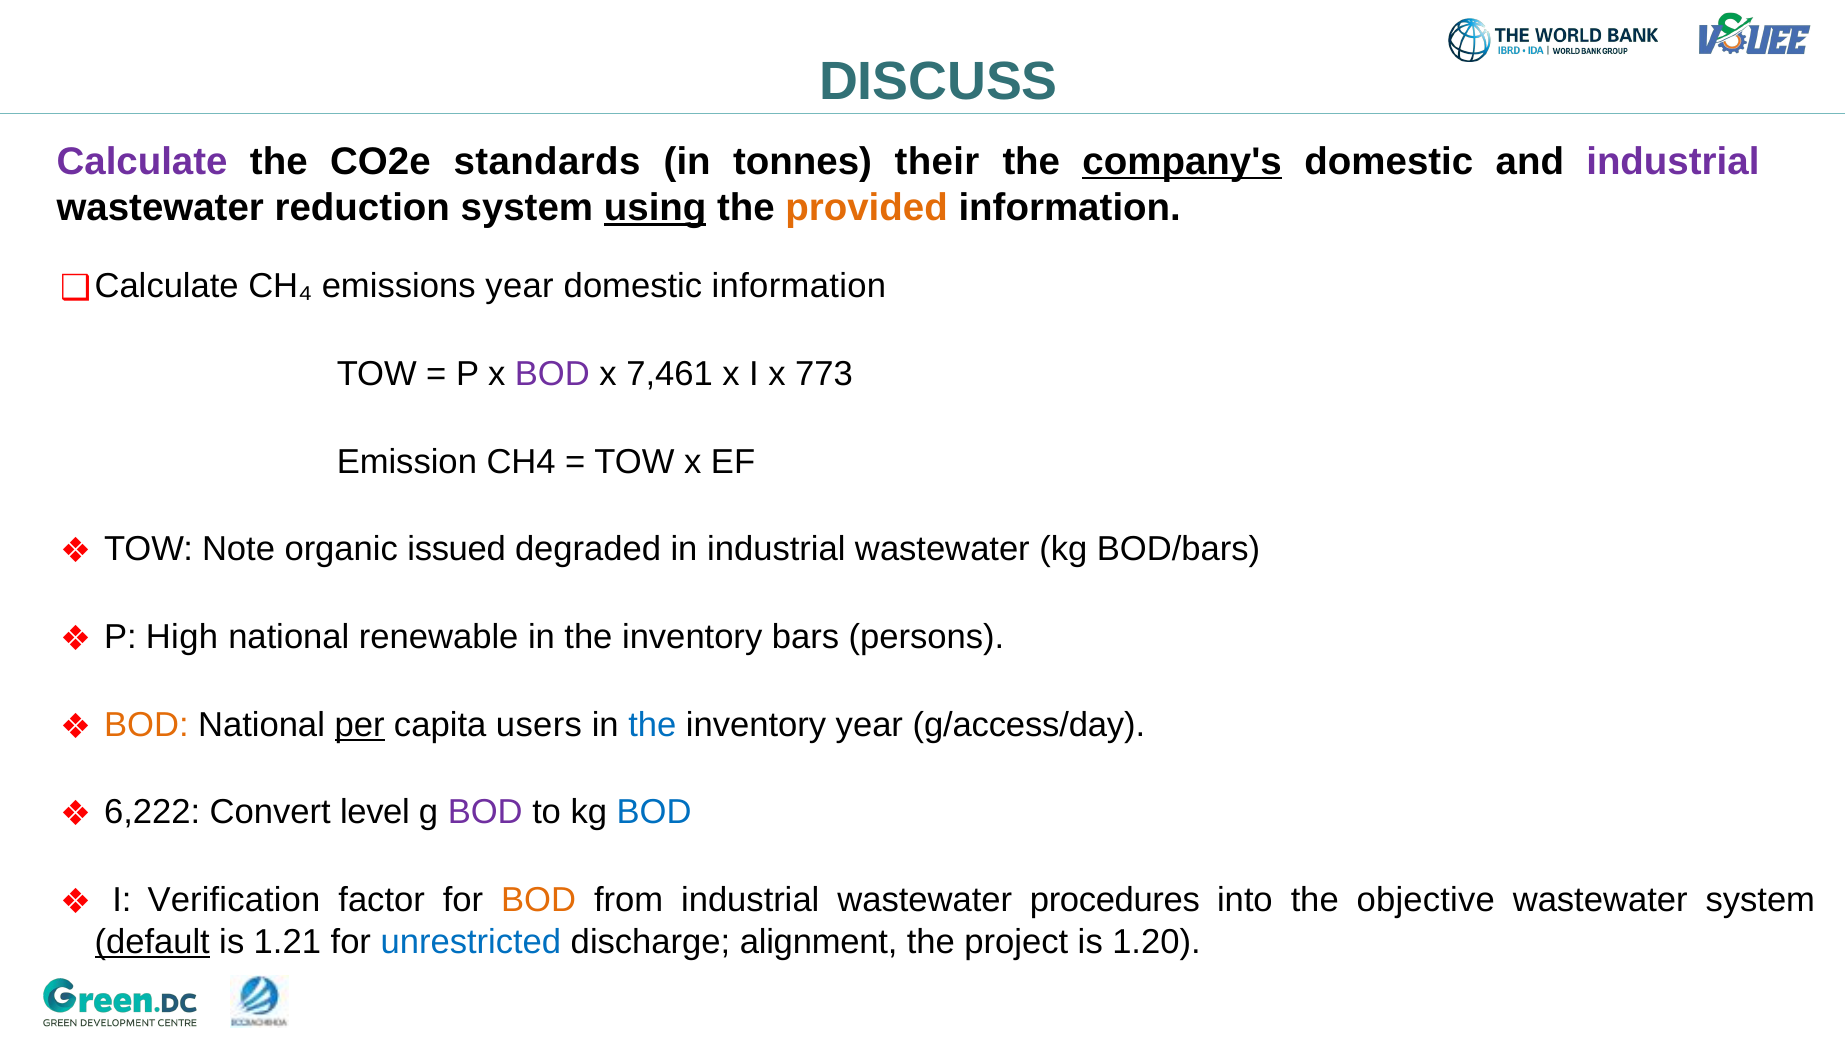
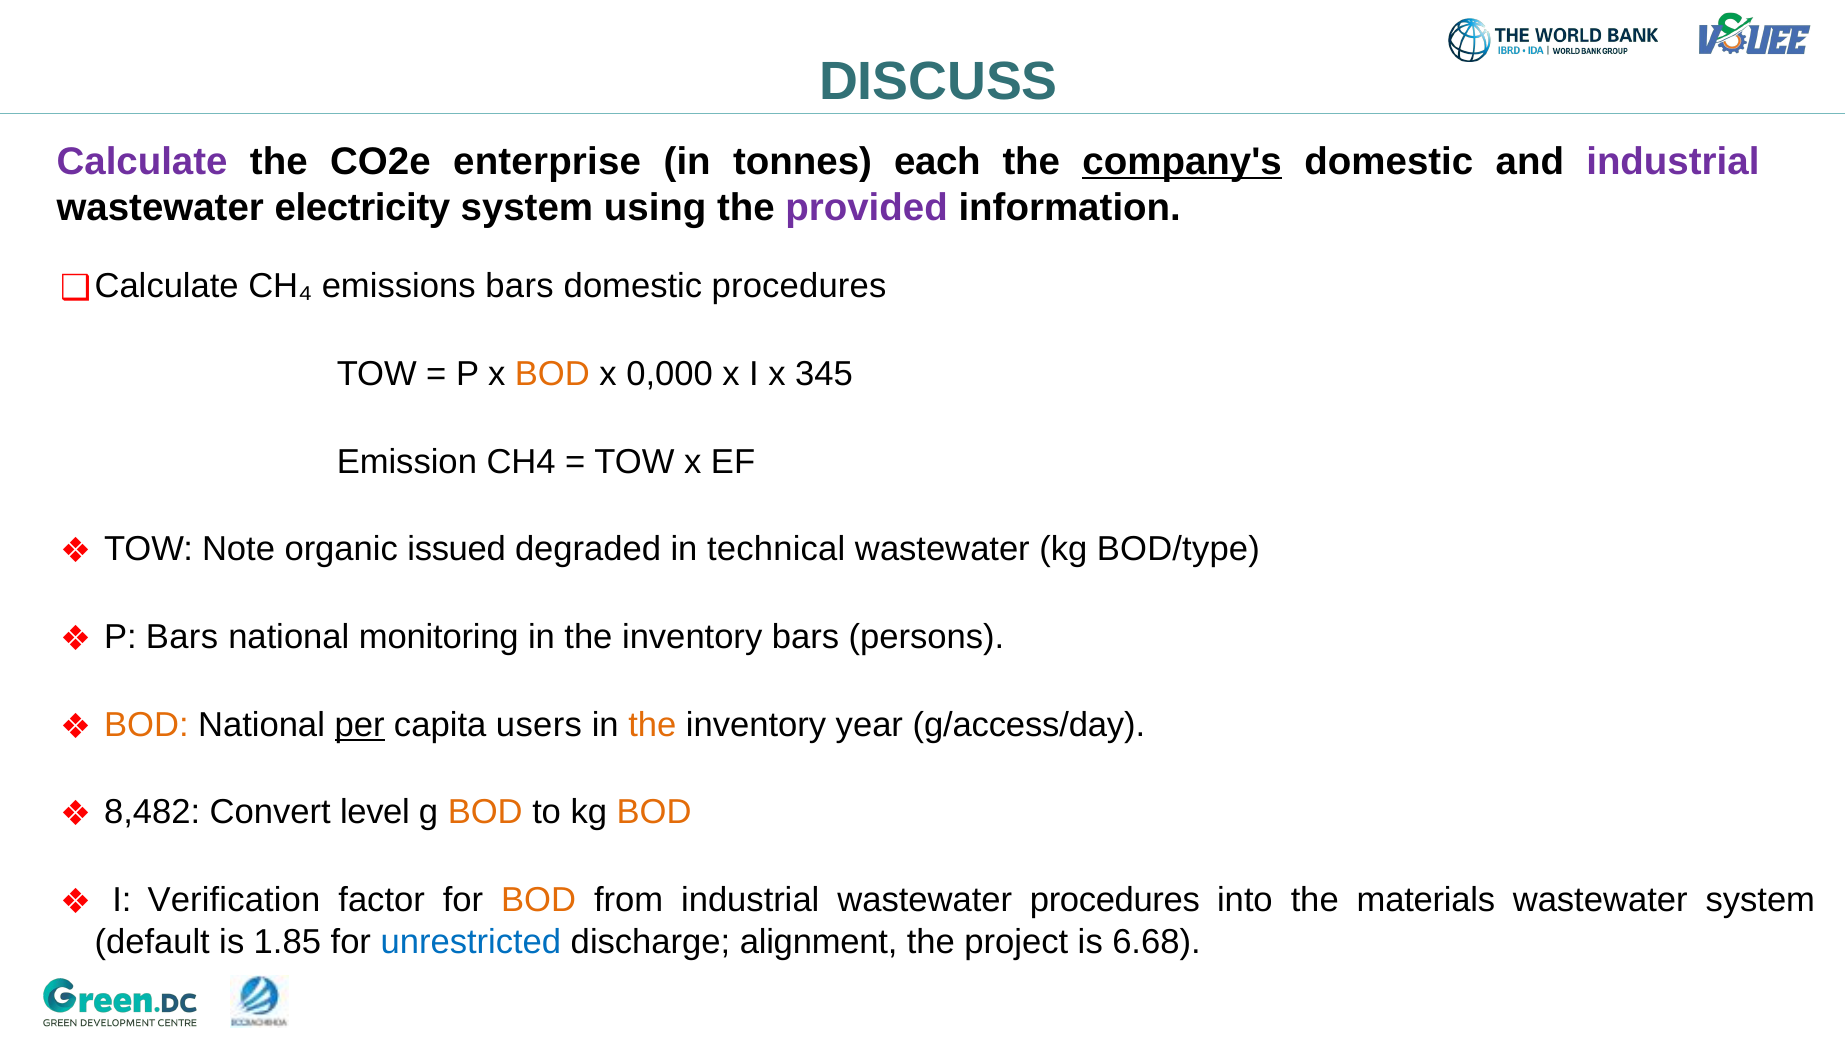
standards: standards -> enterprise
their: their -> each
reduction: reduction -> electricity
using underline: present -> none
provided colour: orange -> purple
emissions year: year -> bars
domestic information: information -> procedures
BOD at (552, 374) colour: purple -> orange
7,461: 7,461 -> 0,000
773: 773 -> 345
in industrial: industrial -> technical
BOD/bars: BOD/bars -> BOD/type
P High: High -> Bars
renewable: renewable -> monitoring
the at (652, 725) colour: blue -> orange
6,222: 6,222 -> 8,482
BOD at (485, 812) colour: purple -> orange
BOD at (654, 812) colour: blue -> orange
objective: objective -> materials
default underline: present -> none
1.21: 1.21 -> 1.85
1.20: 1.20 -> 6.68
